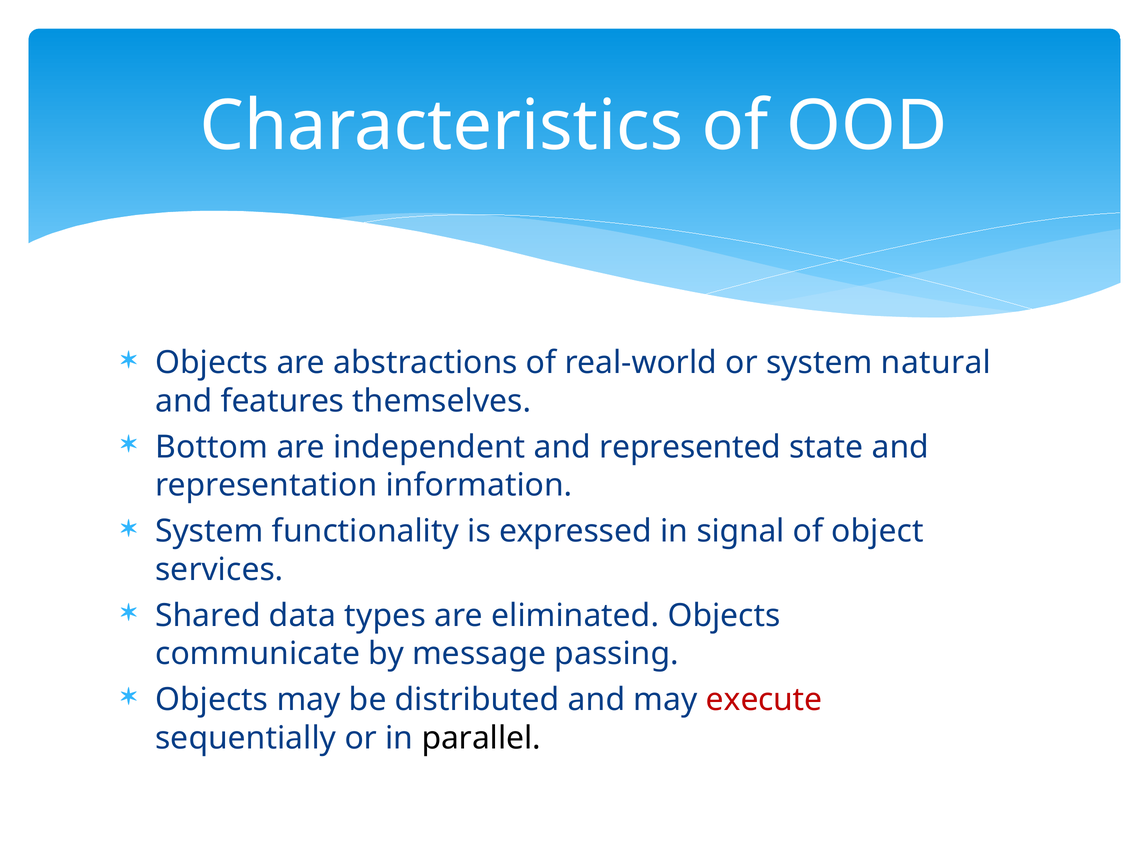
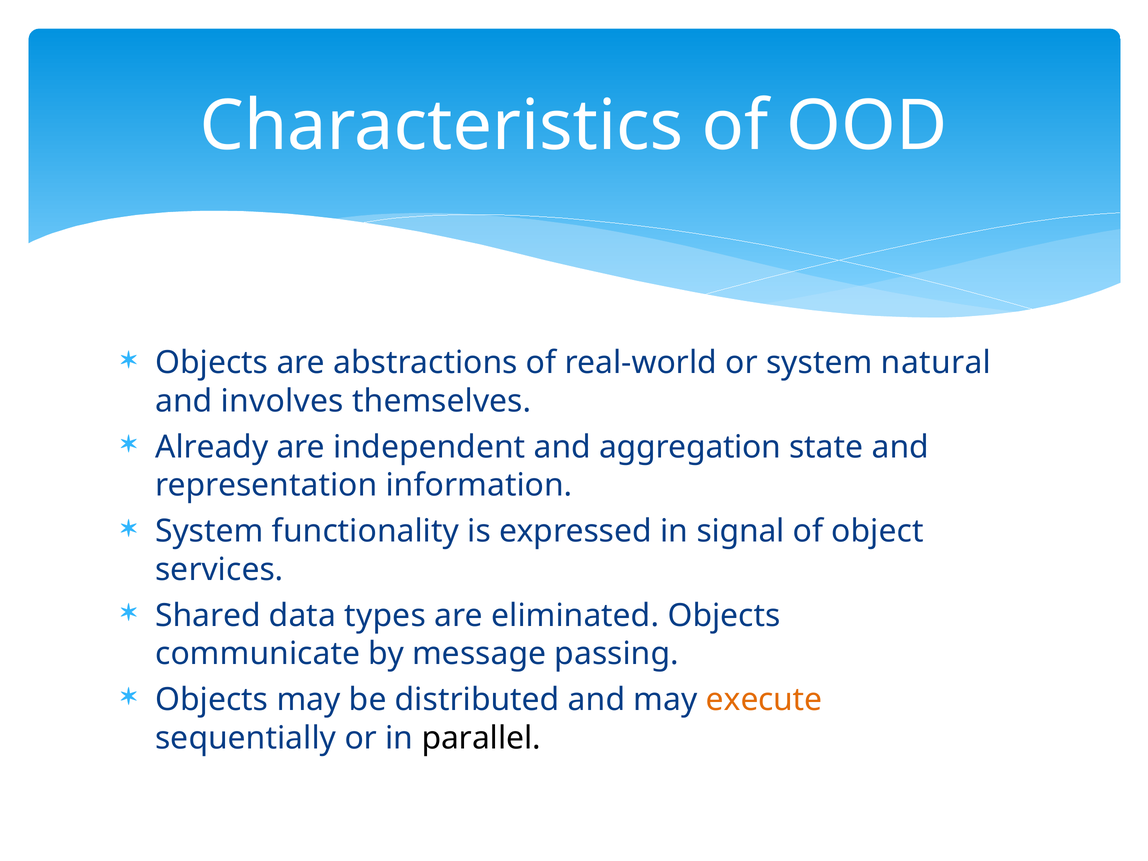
features: features -> involves
Bottom: Bottom -> Already
represented: represented -> aggregation
execute colour: red -> orange
